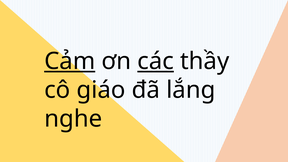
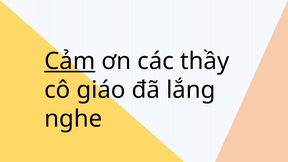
các underline: present -> none
